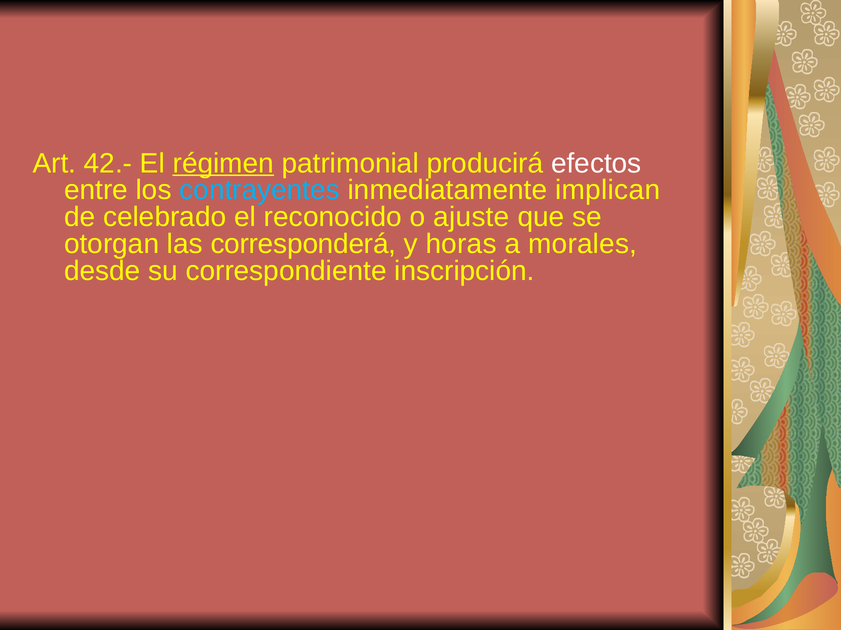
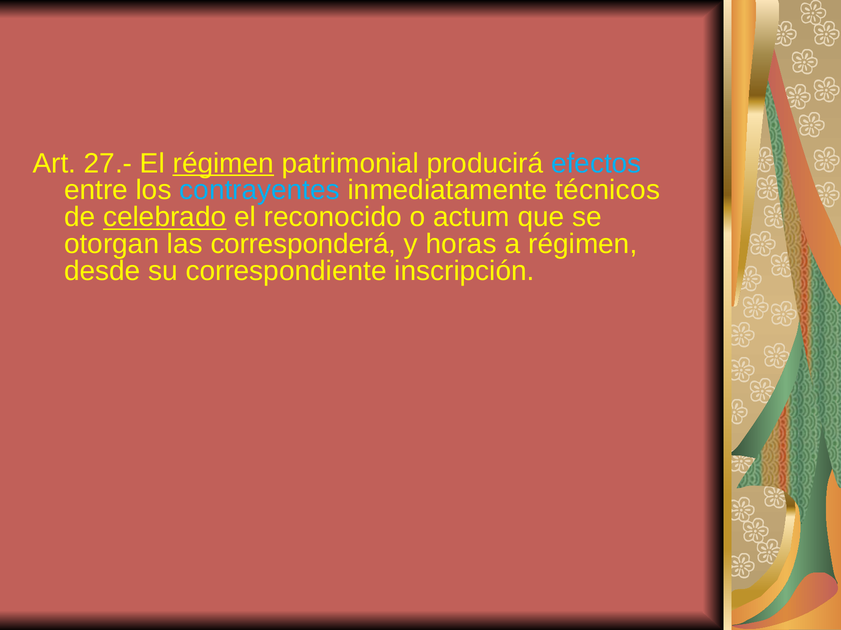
42.-: 42.- -> 27.-
efectos colour: white -> light blue
implican: implican -> técnicos
celebrado underline: none -> present
ajuste: ajuste -> actum
a morales: morales -> régimen
